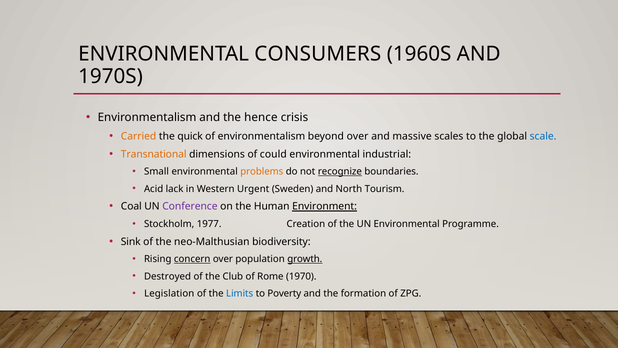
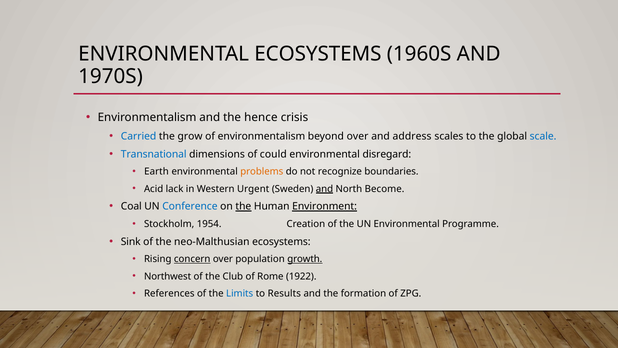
ENVIRONMENTAL CONSUMERS: CONSUMERS -> ECOSYSTEMS
Carried colour: orange -> blue
quick: quick -> grow
massive: massive -> address
Transnational colour: orange -> blue
industrial: industrial -> disregard
Small: Small -> Earth
recognize underline: present -> none
and at (324, 189) underline: none -> present
Tourism: Tourism -> Become
Conference colour: purple -> blue
the at (243, 206) underline: none -> present
1977: 1977 -> 1954
neo-Malthusian biodiversity: biodiversity -> ecosystems
Destroyed: Destroyed -> Northwest
1970: 1970 -> 1922
Legislation: Legislation -> References
Poverty: Poverty -> Results
